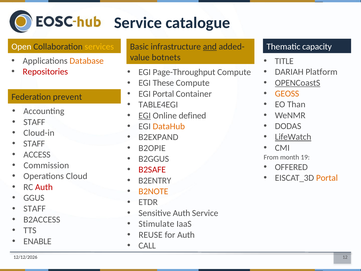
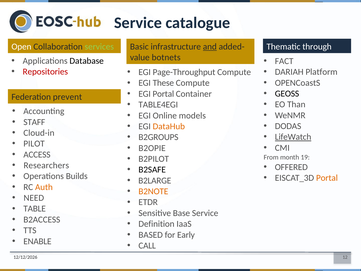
services colour: yellow -> light green
capacity: capacity -> through
Database colour: orange -> black
TITLE: TITLE -> FACT
OPENCoastS underline: present -> none
GEOSS colour: orange -> black
EGI at (145, 115) underline: present -> none
defined: defined -> models
B2EXPAND: B2EXPAND -> B2GROUPS
STAFF at (34, 144): STAFF -> PILOT
B2GGUS: B2GGUS -> B2PILOT
Commission: Commission -> Researchers
B2SAFE colour: red -> black
Cloud: Cloud -> Builds
B2ENTRY: B2ENTRY -> B2LARGE
Auth at (44, 187) colour: red -> orange
GGUS: GGUS -> NEED
STAFF at (35, 209): STAFF -> TABLE
Sensitive Auth: Auth -> Base
Stimulate: Stimulate -> Definition
REUSE: REUSE -> BASED
for Auth: Auth -> Early
